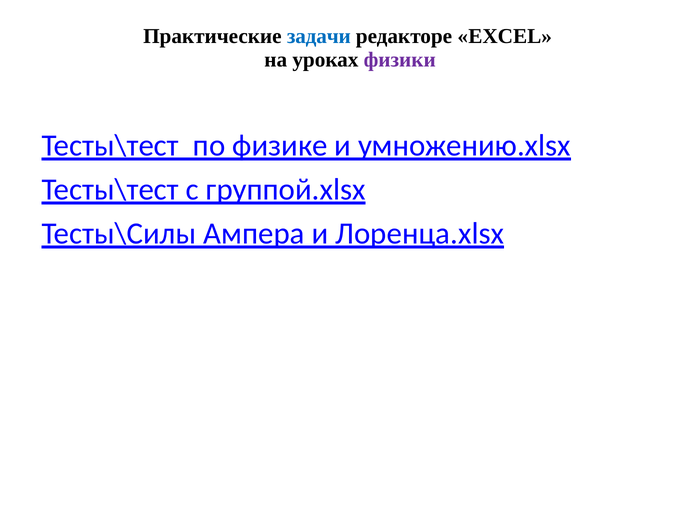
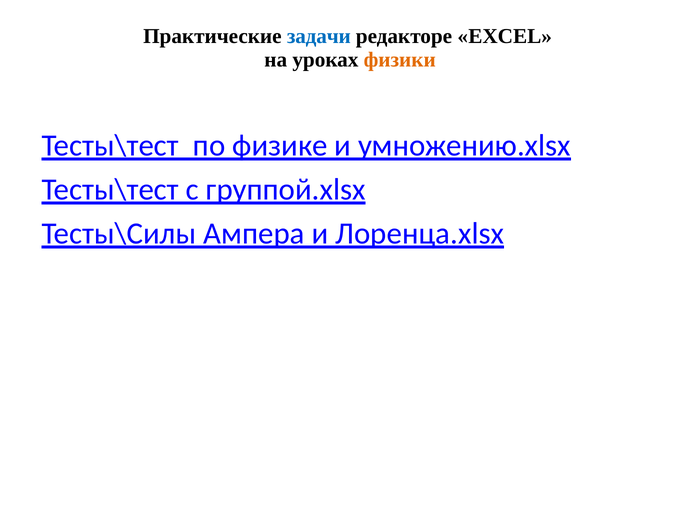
физики colour: purple -> orange
